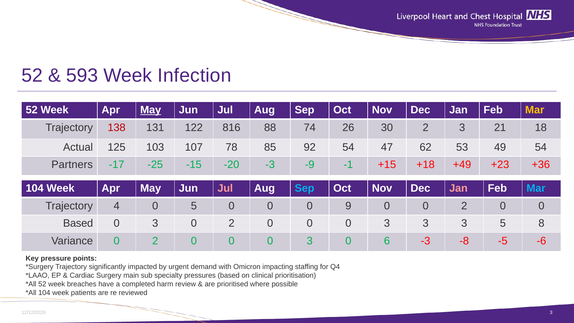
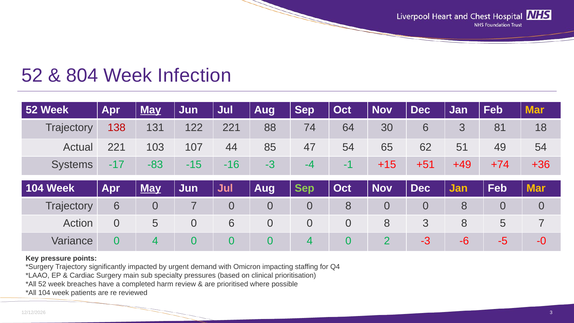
593: 593 -> 804
122 816: 816 -> 221
26: 26 -> 64
30 2: 2 -> 6
21: 21 -> 81
Actual 125: 125 -> 221
78: 78 -> 44
92: 92 -> 47
47: 47 -> 65
53: 53 -> 51
Partners: Partners -> Systems
-25: -25 -> -83
-20: -20 -> -16
-9: -9 -> -4
+18: +18 -> +51
+23: +23 -> +74
May at (151, 188) underline: none -> present
Sep at (305, 188) colour: light blue -> light green
Jan at (458, 188) colour: pink -> yellow
Mar at (536, 188) colour: light blue -> yellow
Trajectory 4: 4 -> 6
0 5: 5 -> 7
9 at (348, 206): 9 -> 8
2 at (464, 206): 2 -> 8
Based at (78, 223): Based -> Action
3 at (155, 223): 3 -> 5
2 at (231, 223): 2 -> 6
3 at (387, 223): 3 -> 8
3 at (464, 223): 3 -> 8
5 8: 8 -> 7
Variance 0 2: 2 -> 4
3 at (310, 241): 3 -> 4
6: 6 -> 2
-8: -8 -> -6
-6: -6 -> -0
